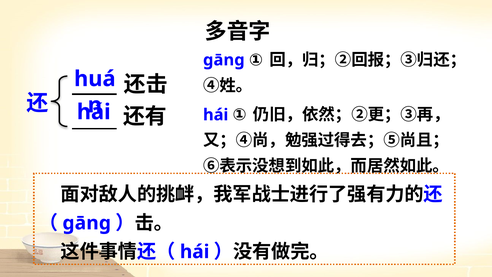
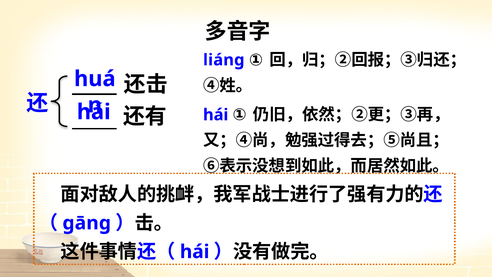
ɡānɡ at (224, 60): ɡānɡ -> liánɡ
